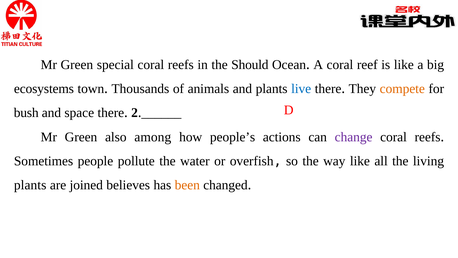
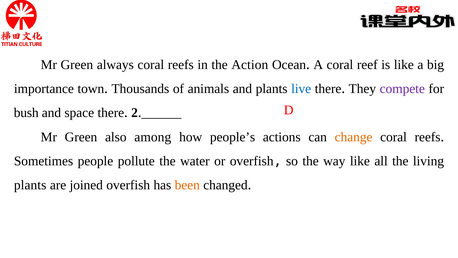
special: special -> always
Should: Should -> Action
ecosystems: ecosystems -> importance
compete colour: orange -> purple
change colour: purple -> orange
joined believes: believes -> overfish
